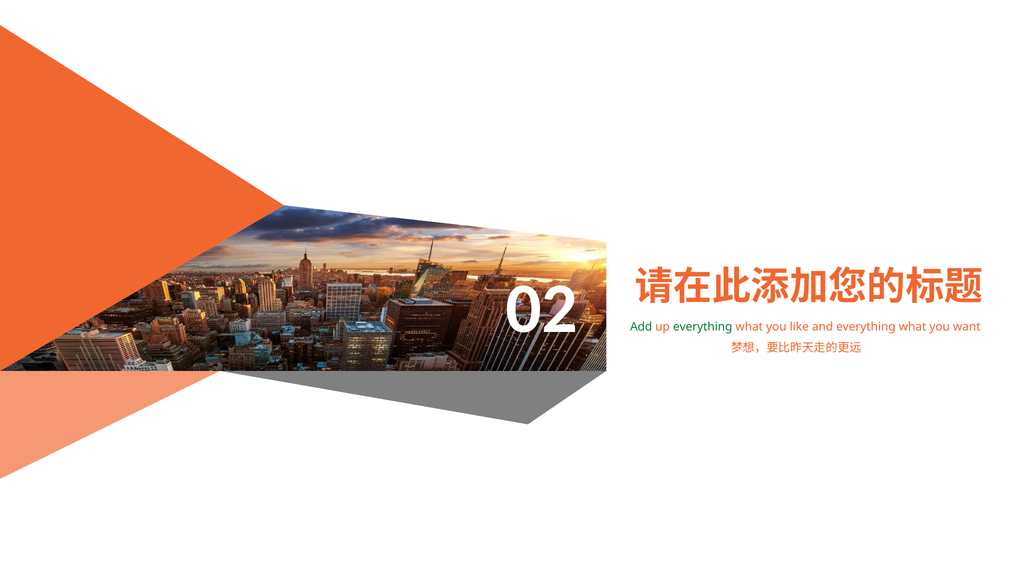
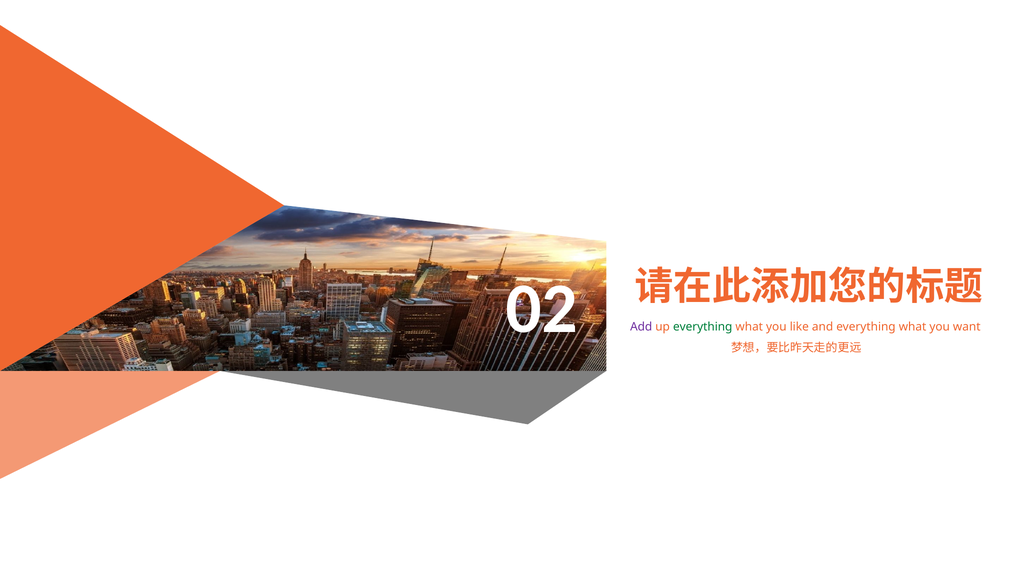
Add colour: green -> purple
